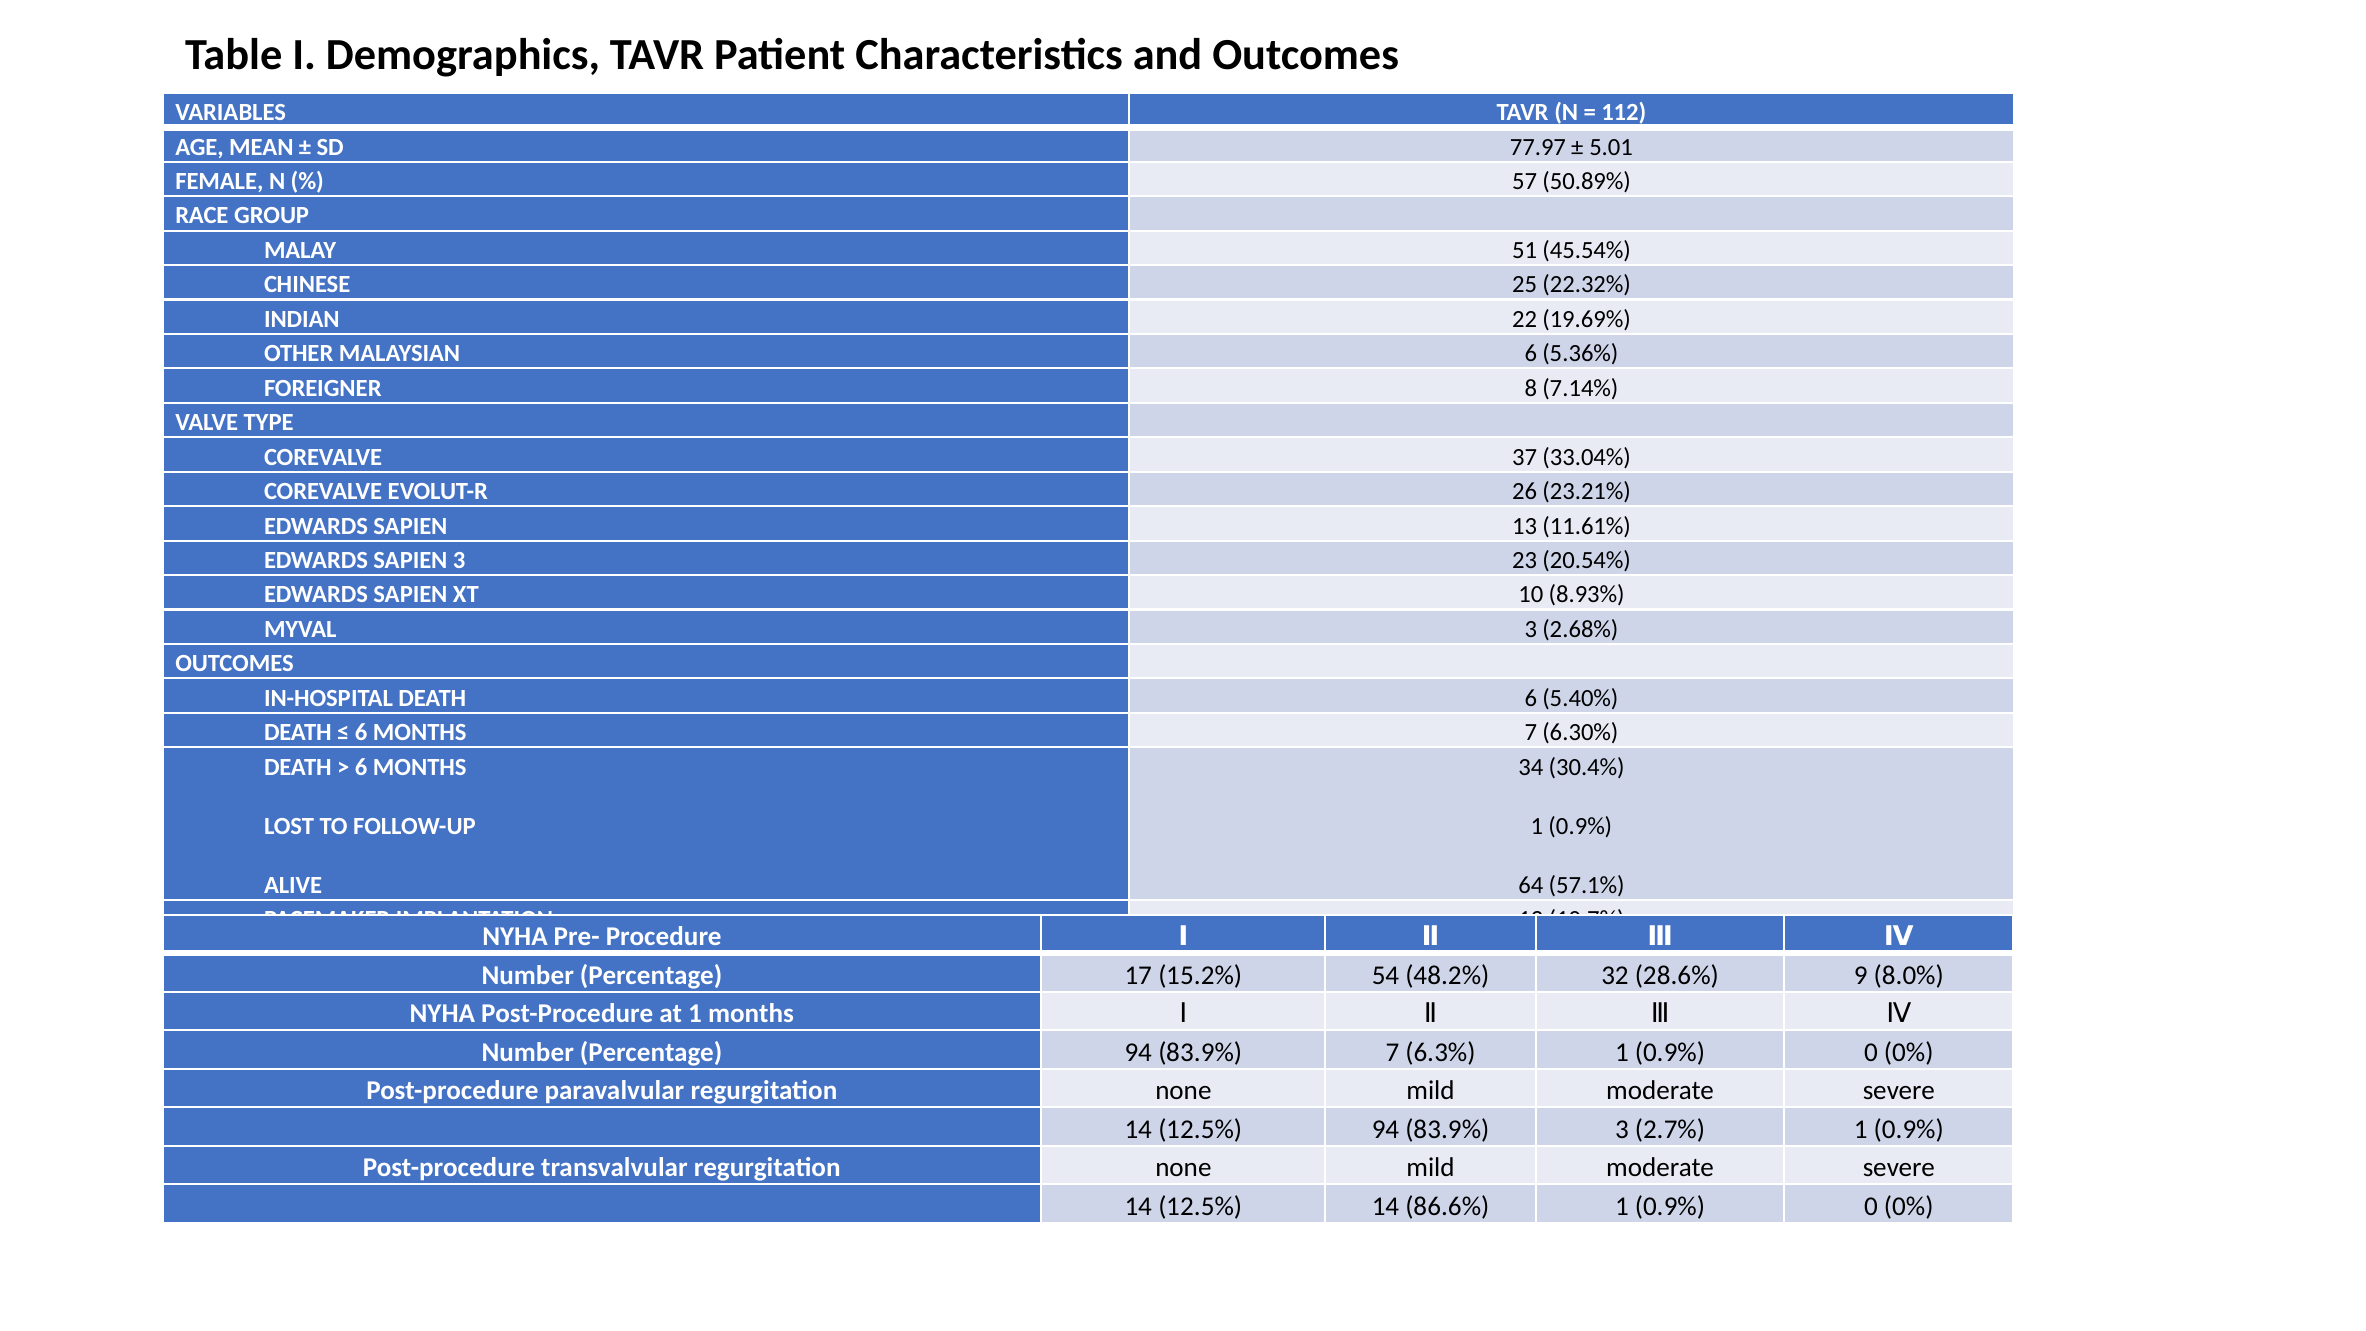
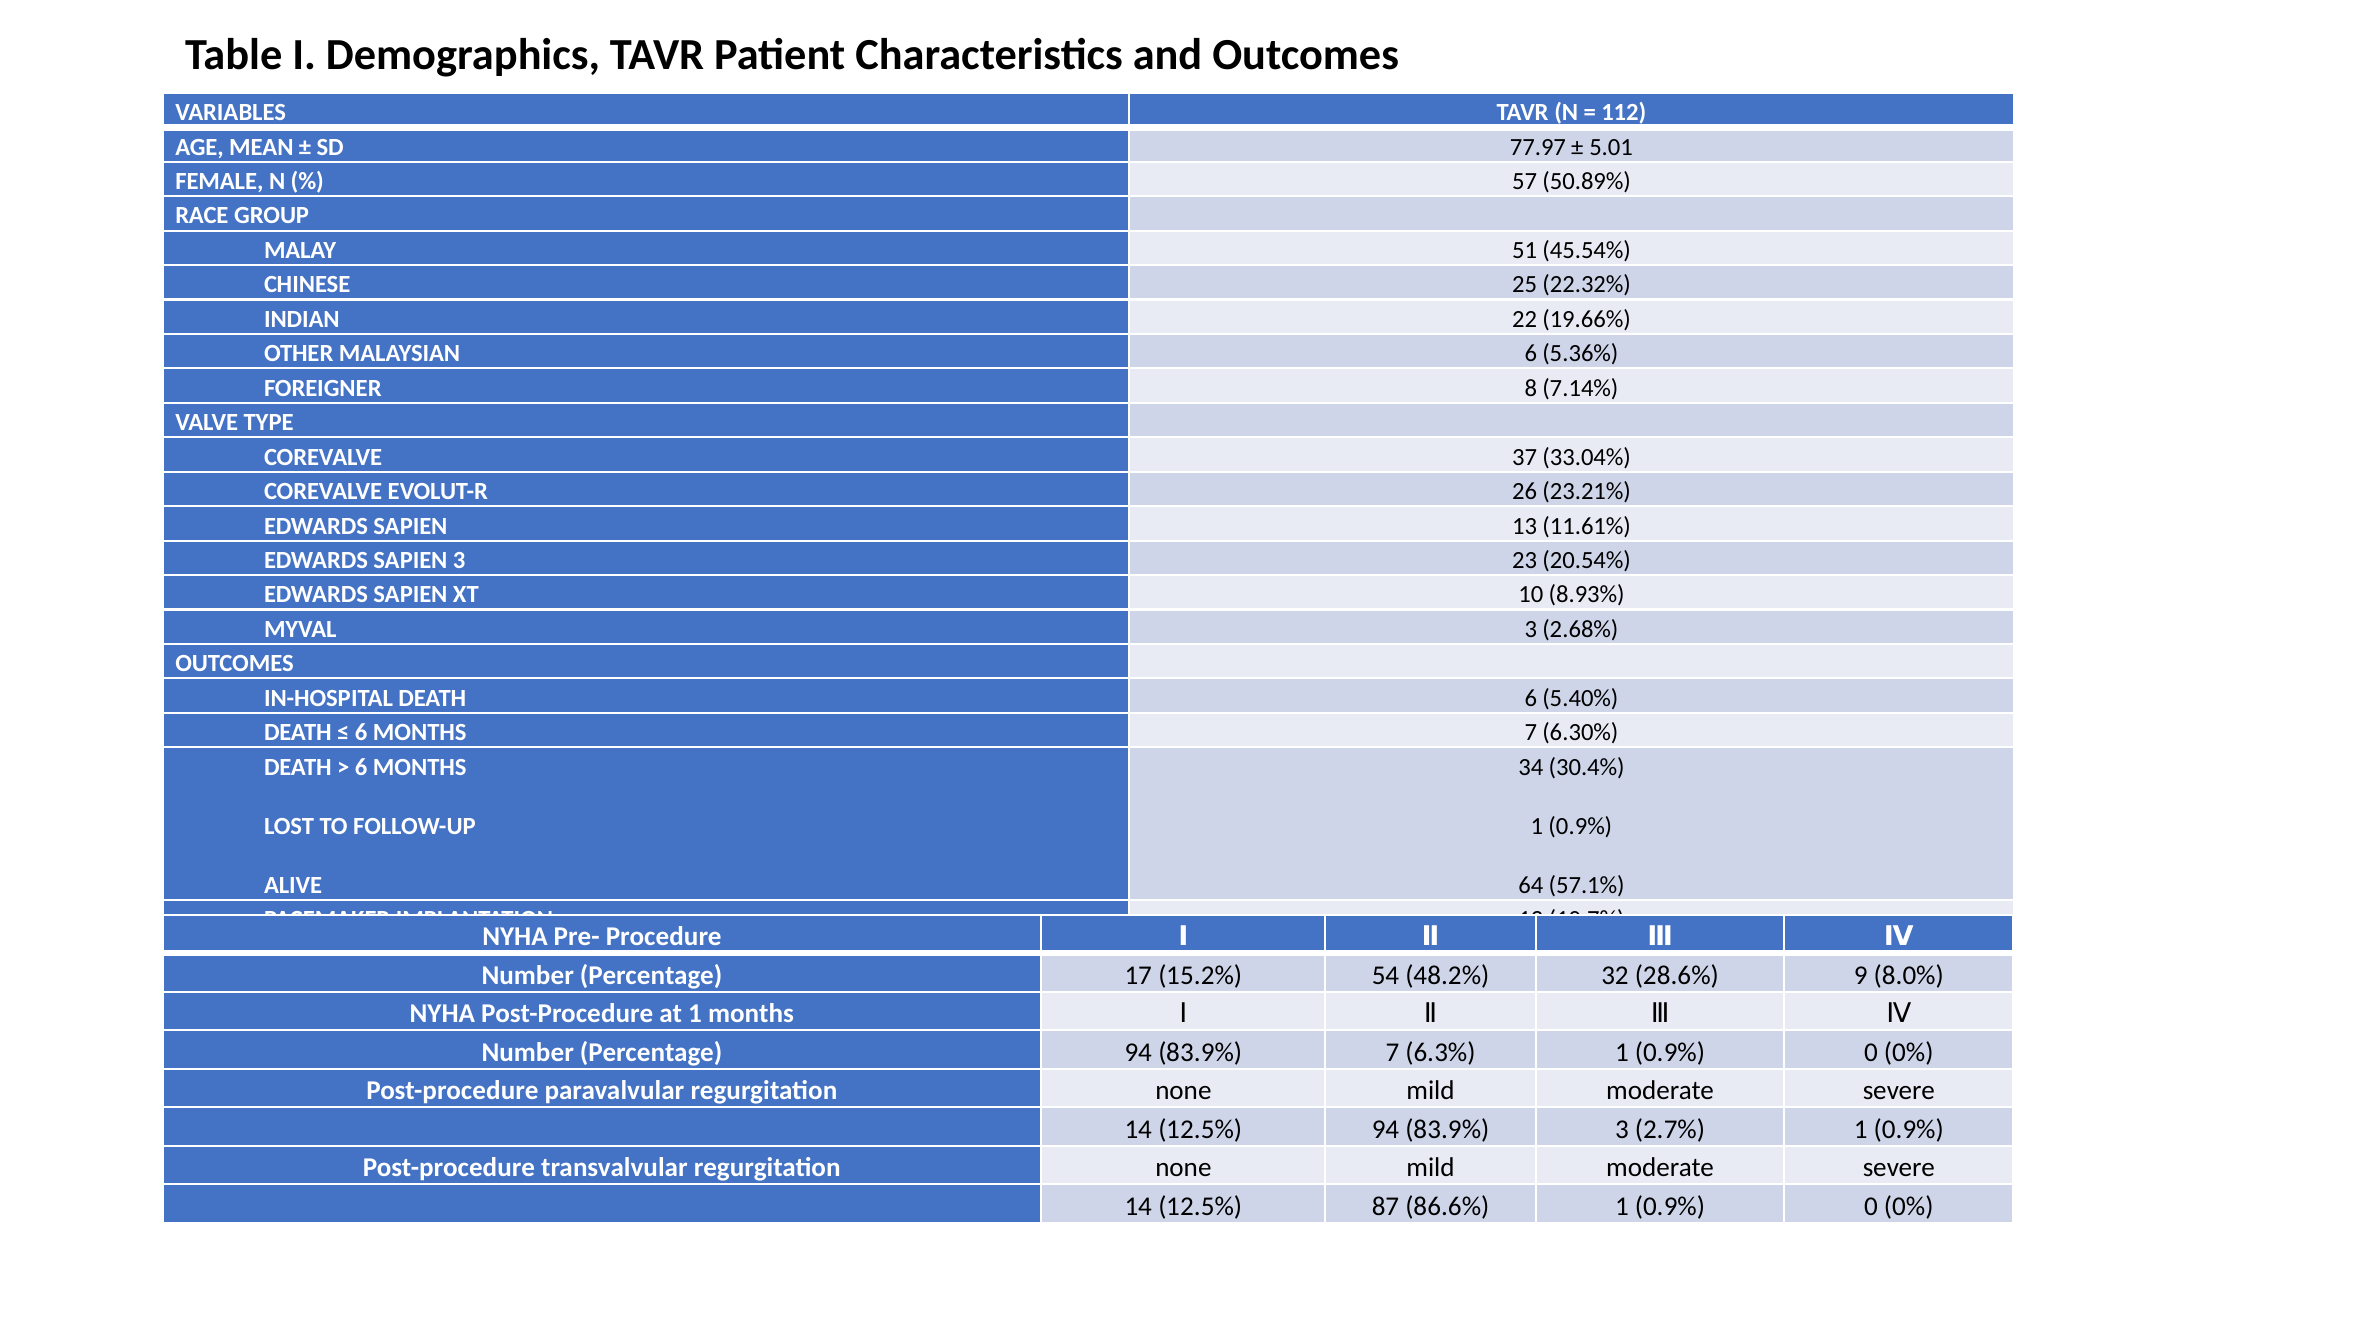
19.69%: 19.69% -> 19.66%
12.5% 14: 14 -> 87
